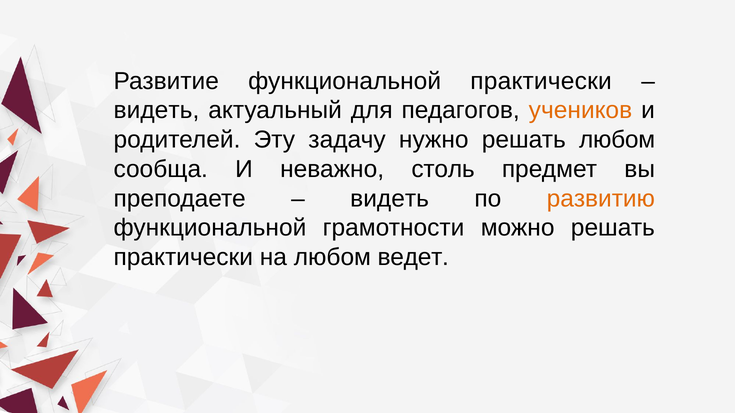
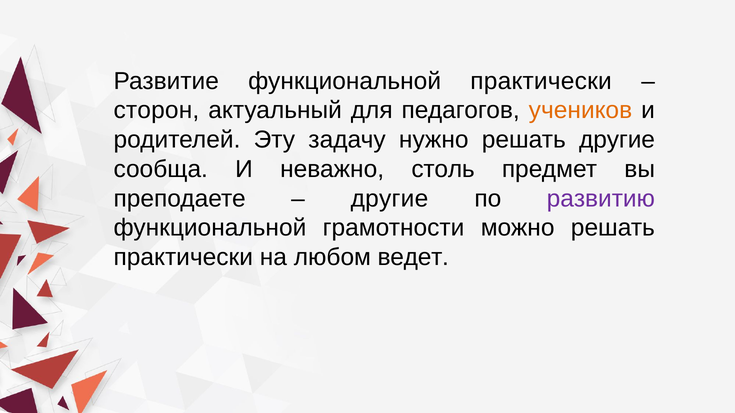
видеть at (156, 110): видеть -> сторон
решать любом: любом -> другие
видеть at (390, 199): видеть -> другие
развитию colour: orange -> purple
